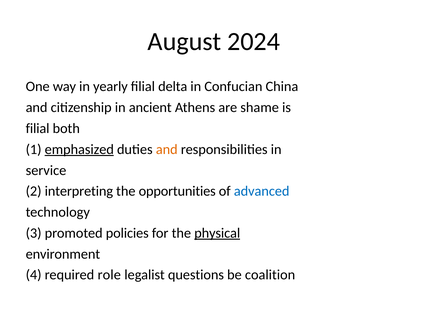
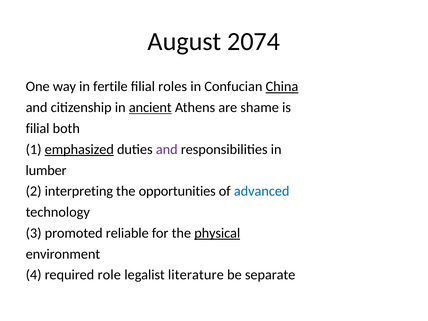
2024: 2024 -> 2074
yearly: yearly -> fertile
delta: delta -> roles
China underline: none -> present
ancient underline: none -> present
and at (167, 149) colour: orange -> purple
service: service -> lumber
policies: policies -> reliable
questions: questions -> literature
coalition: coalition -> separate
